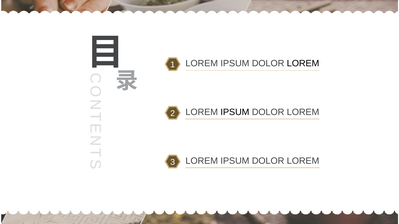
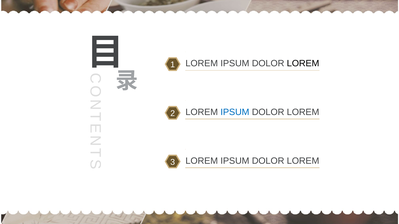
IPSUM at (235, 112) colour: black -> blue
